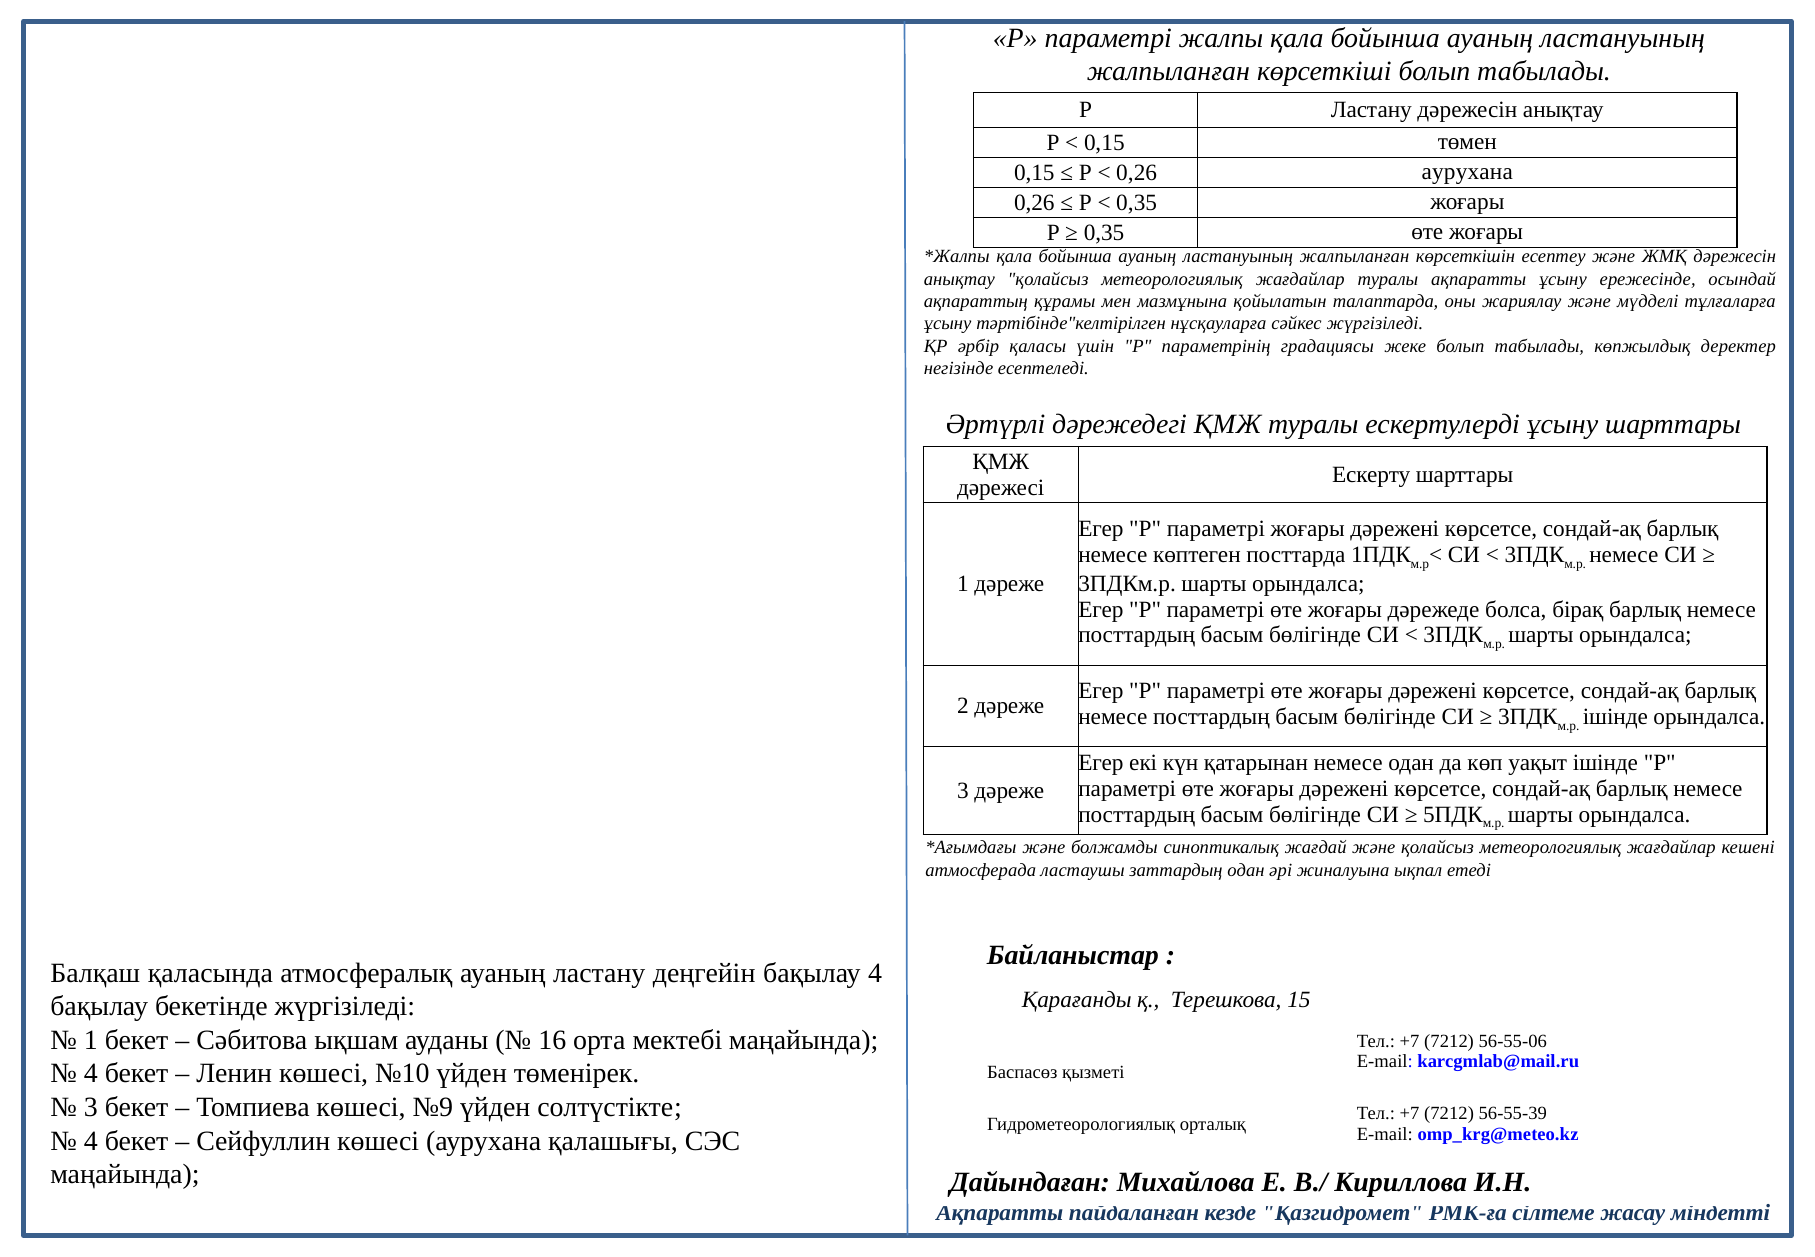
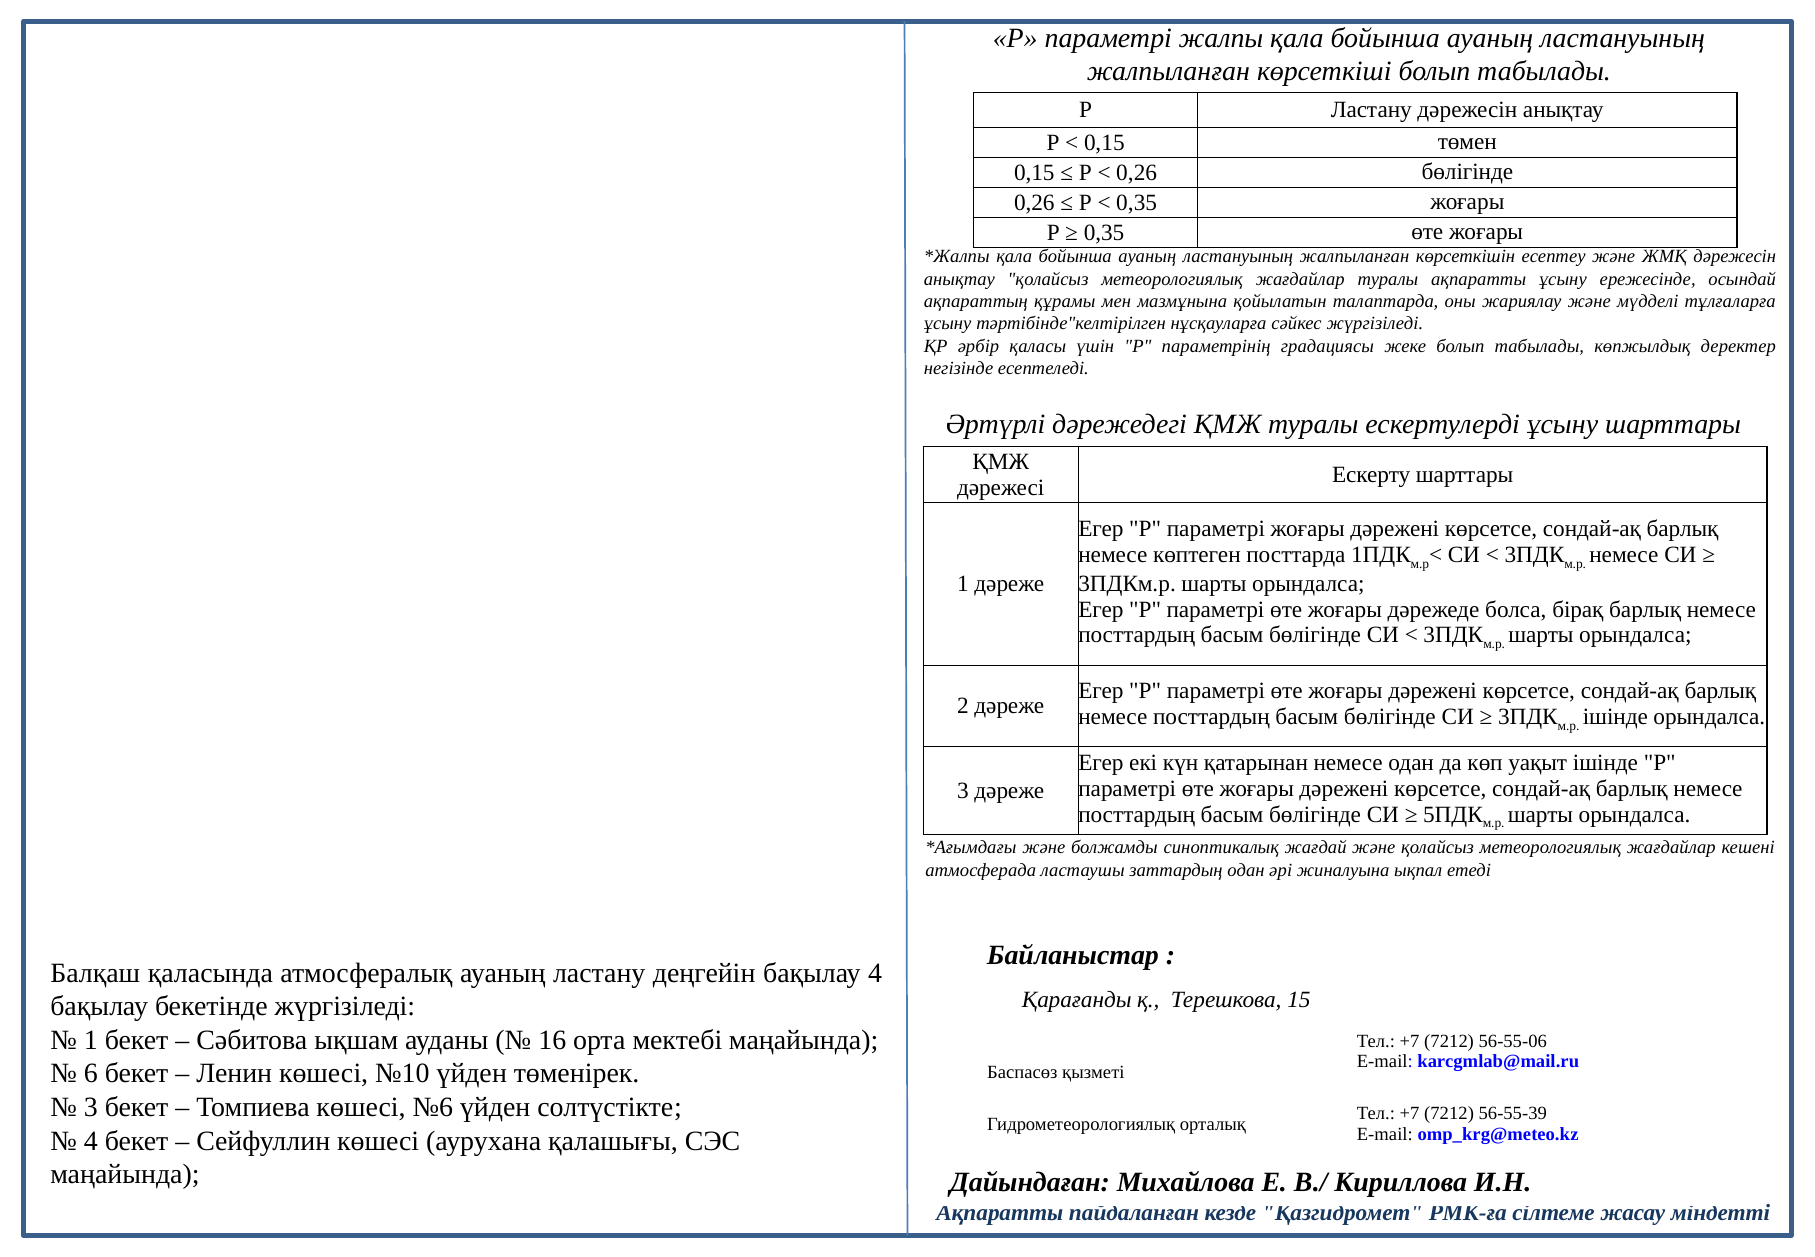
0,26 аурухана: аурухана -> бөлігінде
4 at (91, 1073): 4 -> 6
№9: №9 -> №6
